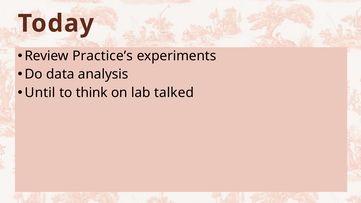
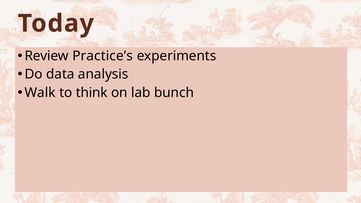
Until: Until -> Walk
talked: talked -> bunch
